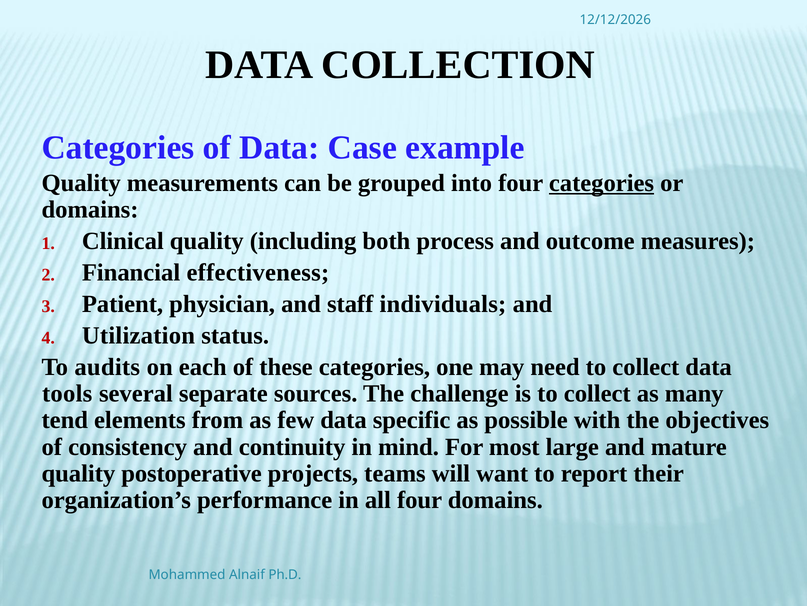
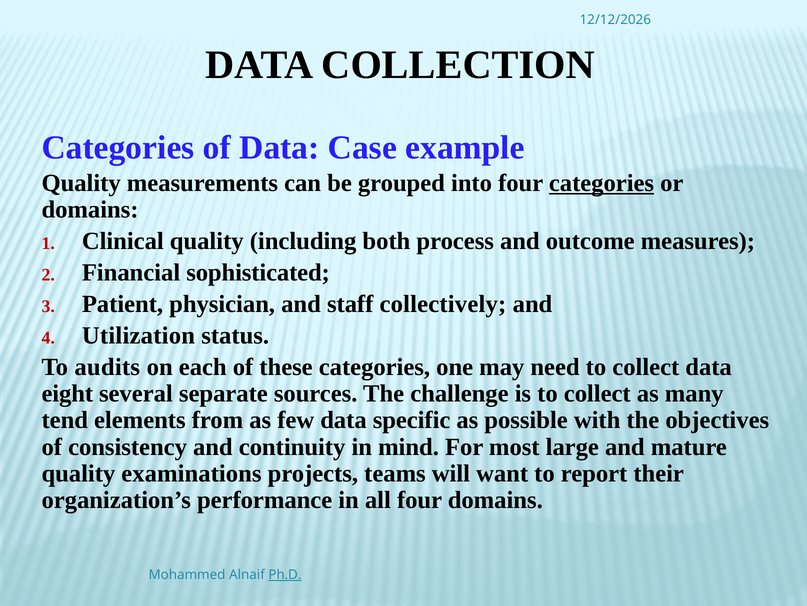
effectiveness: effectiveness -> sophisticated
individuals: individuals -> collectively
tools: tools -> eight
postoperative: postoperative -> examinations
Ph.D underline: none -> present
